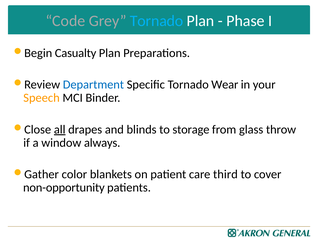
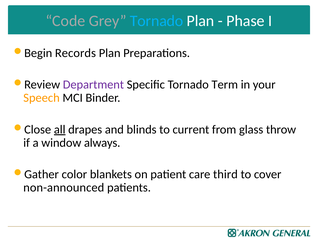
Casualty: Casualty -> Records
Department colour: blue -> purple
Wear: Wear -> Term
storage: storage -> current
non-opportunity: non-opportunity -> non-announced
